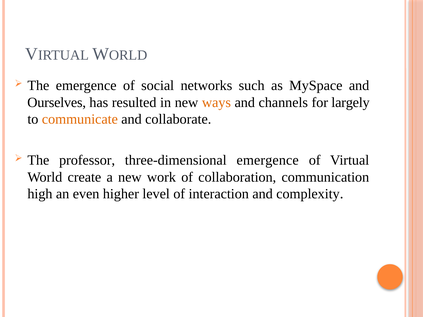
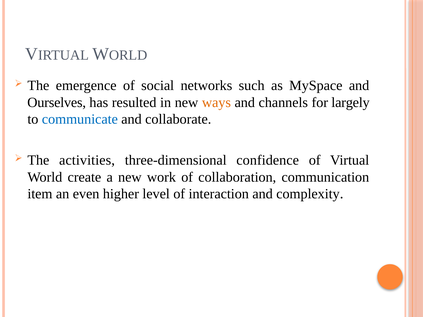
communicate colour: orange -> blue
professor: professor -> activities
three-dimensional emergence: emergence -> confidence
high: high -> item
